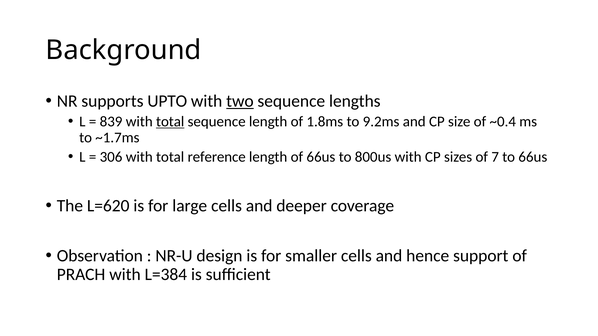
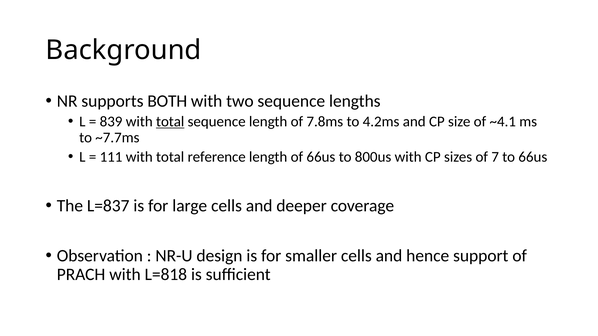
UPTO: UPTO -> BOTH
two underline: present -> none
1.8ms: 1.8ms -> 7.8ms
9.2ms: 9.2ms -> 4.2ms
~0.4: ~0.4 -> ~4.1
~1.7ms: ~1.7ms -> ~7.7ms
306: 306 -> 111
L=620: L=620 -> L=837
L=384: L=384 -> L=818
